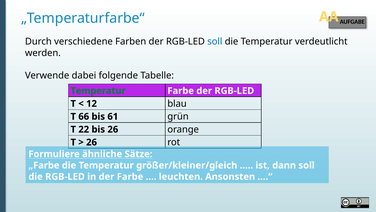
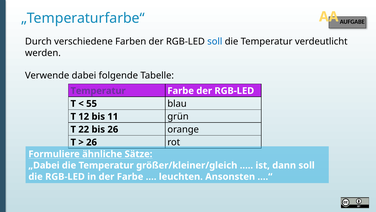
Temperatur at (98, 91) colour: green -> purple
12: 12 -> 55
66: 66 -> 12
61: 61 -> 11
„Farbe: „Farbe -> „Dabei
